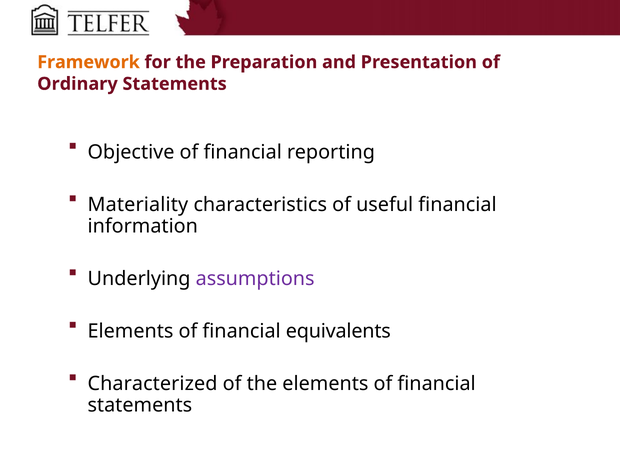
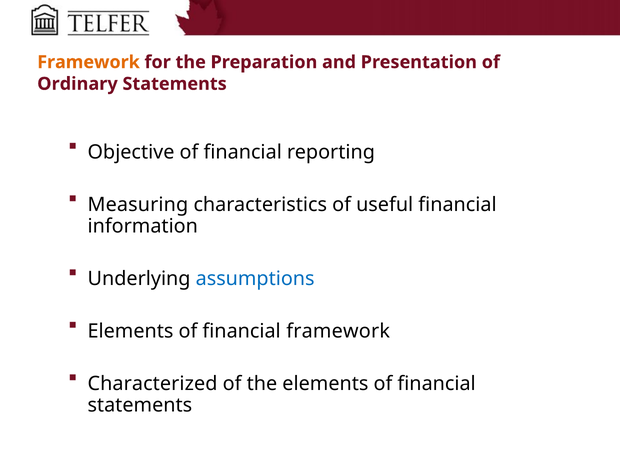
Materiality: Materiality -> Measuring
assumptions colour: purple -> blue
financial equivalents: equivalents -> framework
